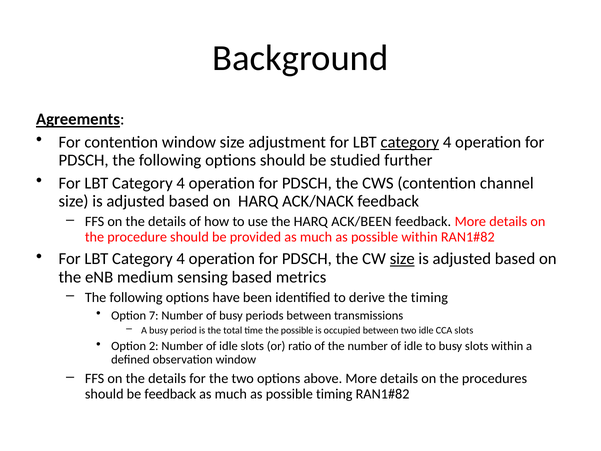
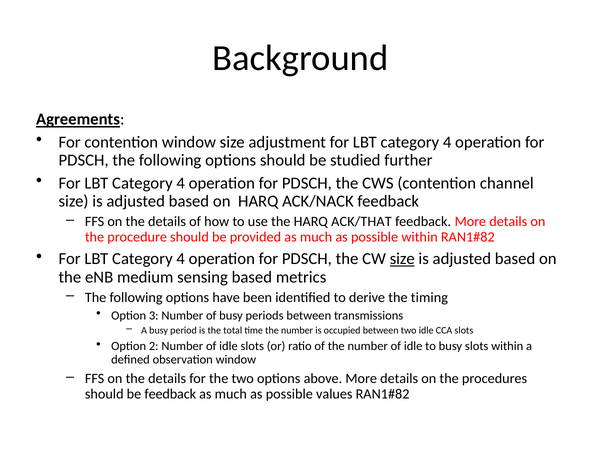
category at (410, 142) underline: present -> none
ACK/BEEN: ACK/BEEN -> ACK/THAT
7: 7 -> 3
time the possible: possible -> number
possible timing: timing -> values
